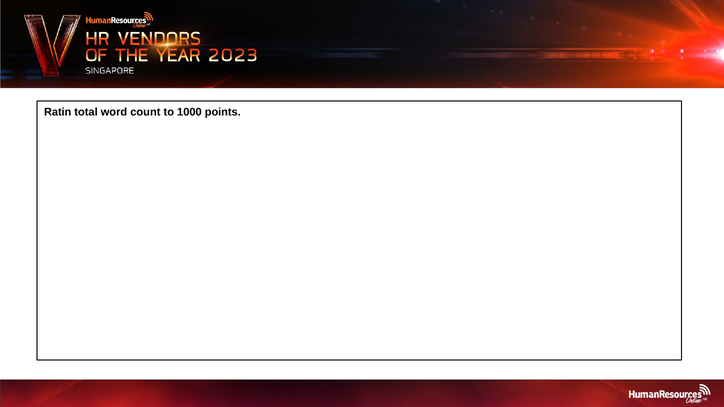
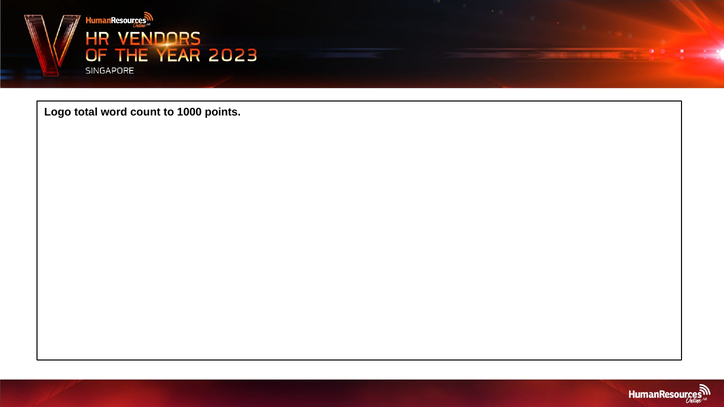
Ratin: Ratin -> Logo
